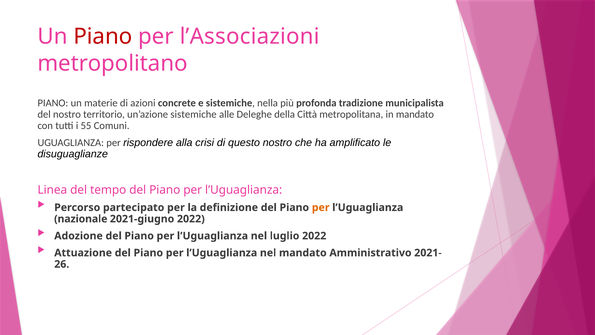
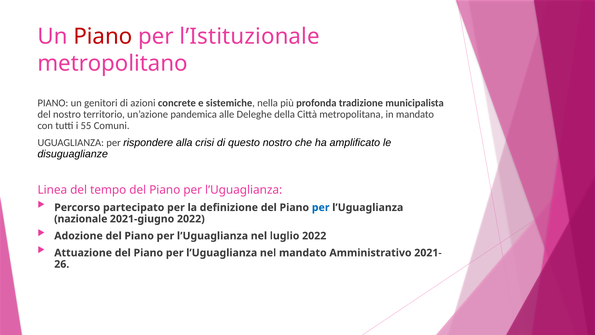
l’Associazioni: l’Associazioni -> l’Istituzionale
materie: materie -> genitori
un’azione sistemiche: sistemiche -> pandemica
per at (321, 207) colour: orange -> blue
